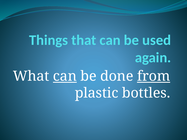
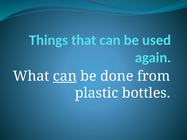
from underline: present -> none
